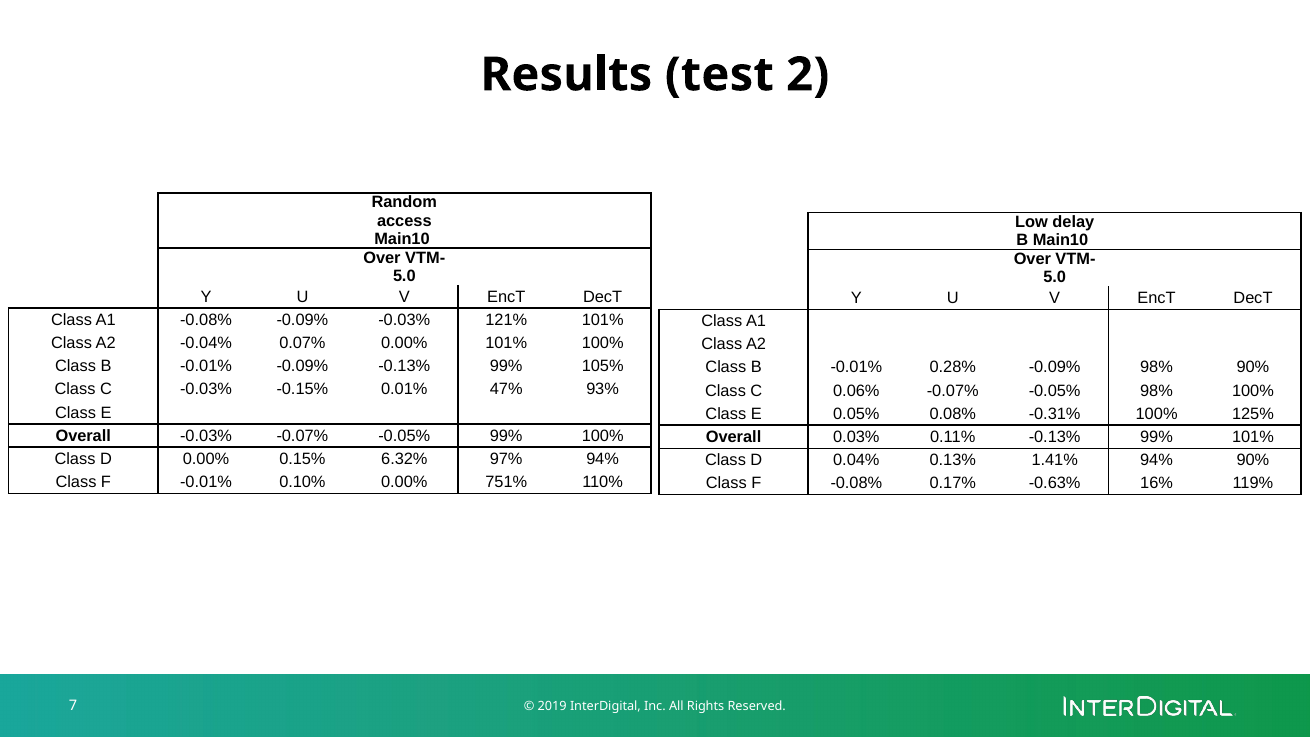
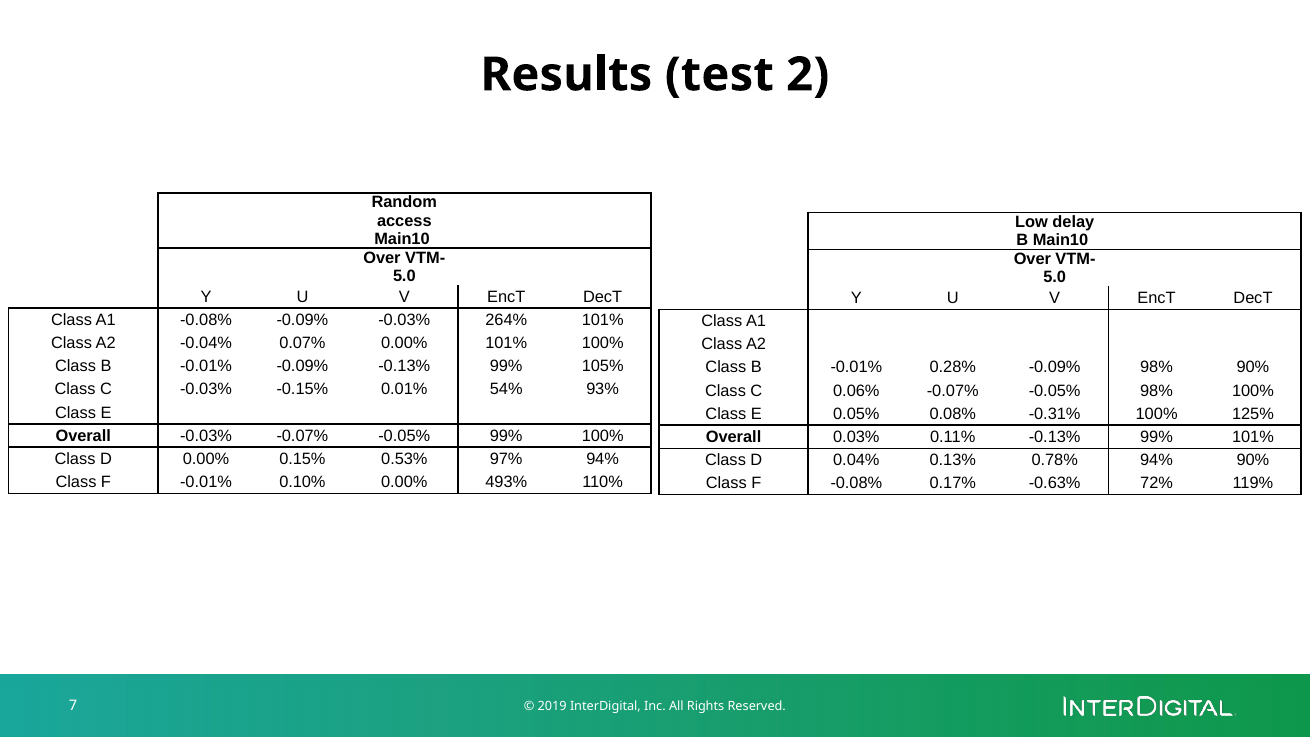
121%: 121% -> 264%
47%: 47% -> 54%
6.32%: 6.32% -> 0.53%
1.41%: 1.41% -> 0.78%
751%: 751% -> 493%
16%: 16% -> 72%
